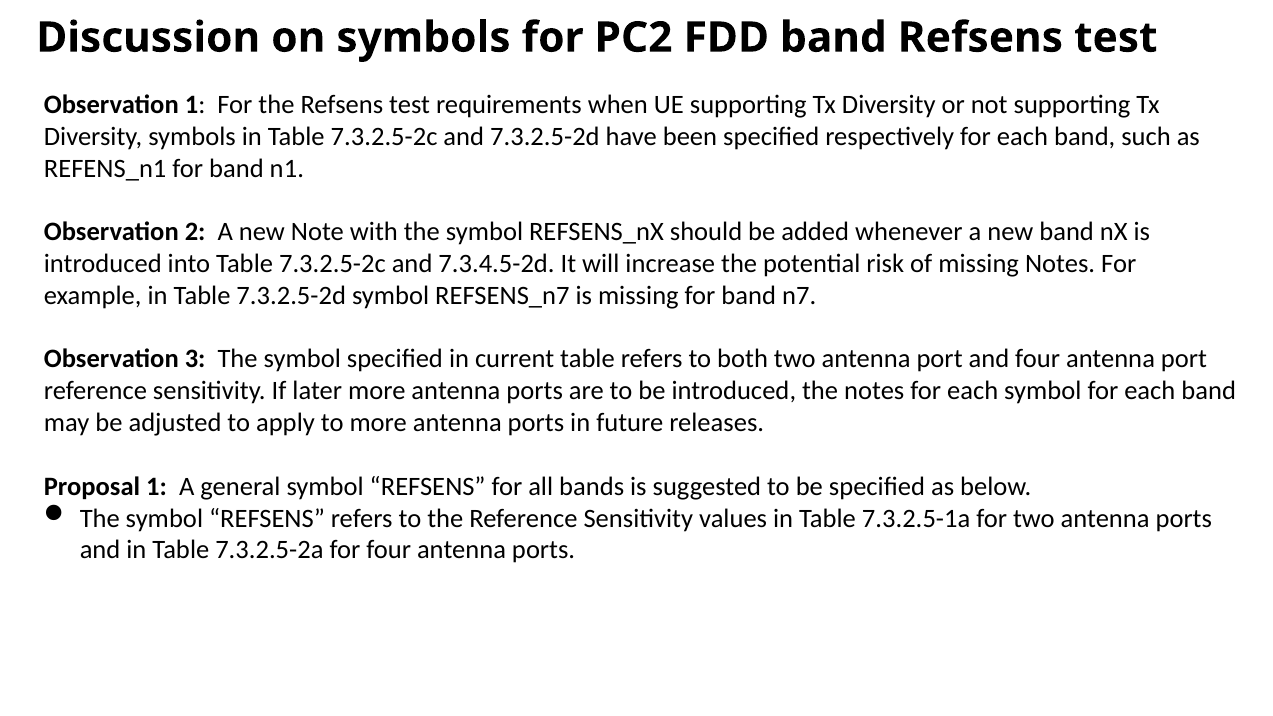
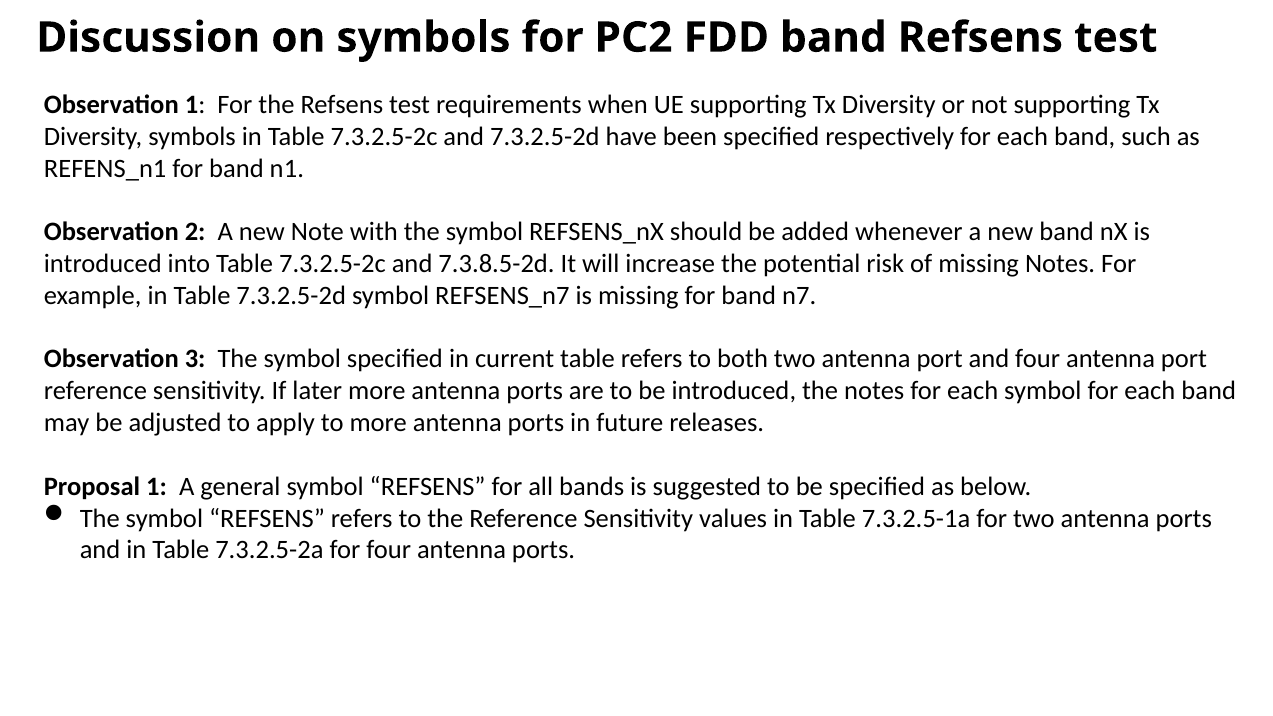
7.3.4.5-2d: 7.3.4.5-2d -> 7.3.8.5-2d
